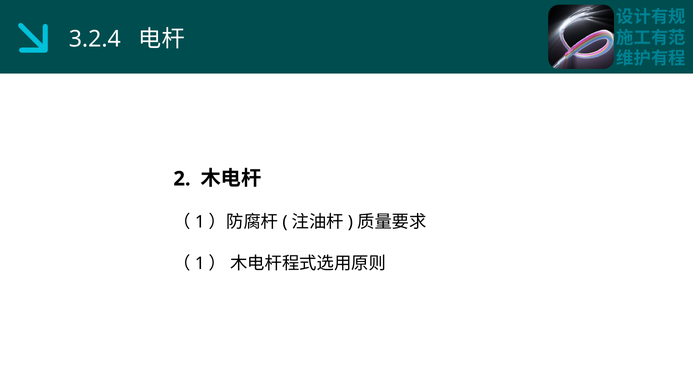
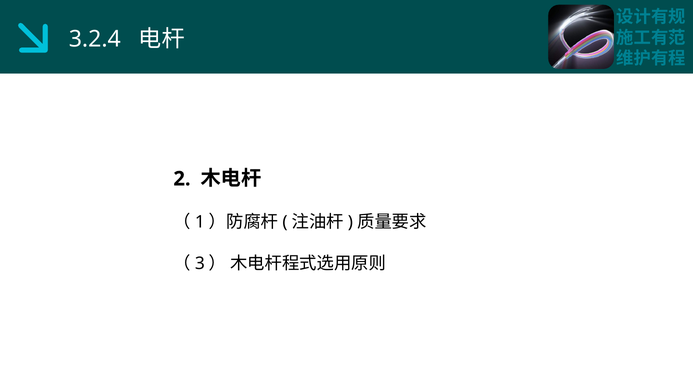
1 at (200, 263): 1 -> 3
